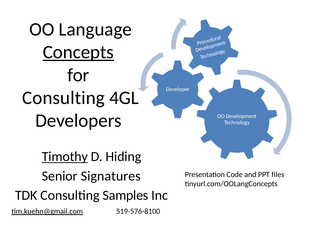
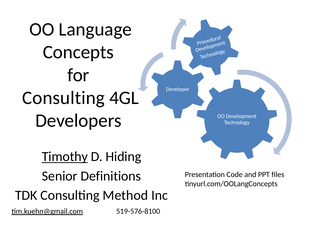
Concepts underline: present -> none
Signatures: Signatures -> Definitions
Samples: Samples -> Method
